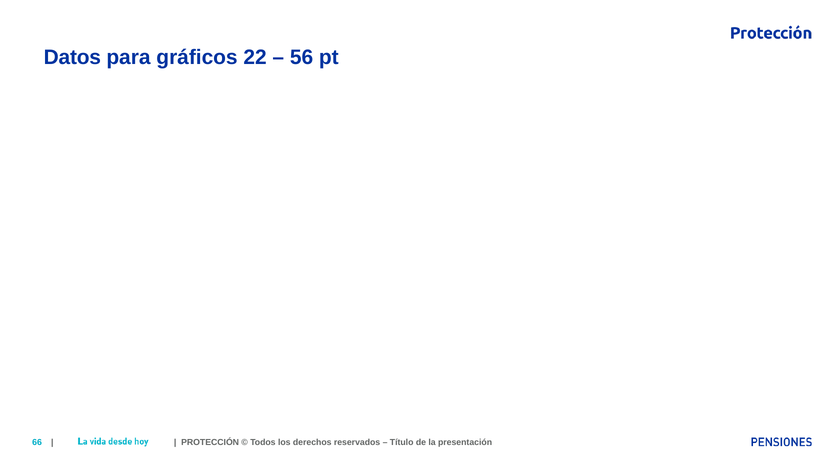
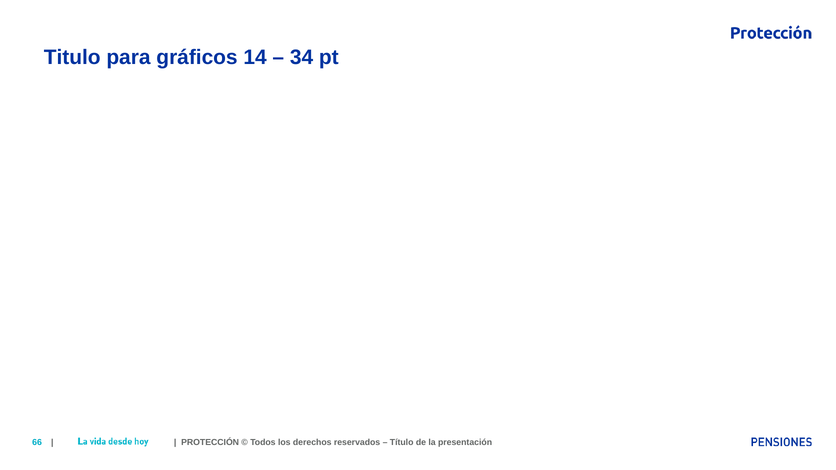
Datos: Datos -> Titulo
22: 22 -> 14
56: 56 -> 34
